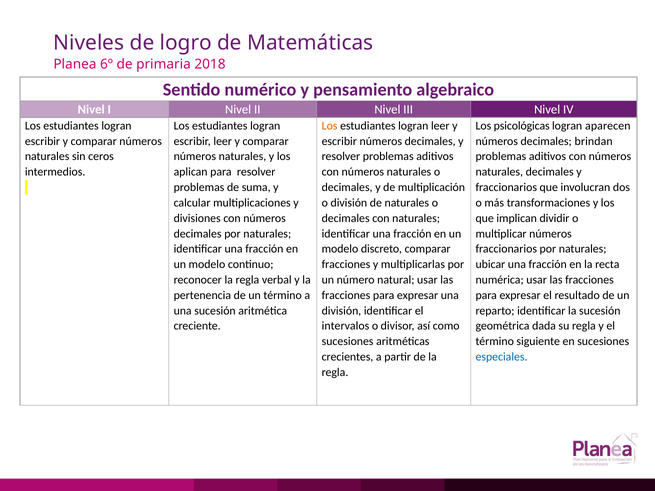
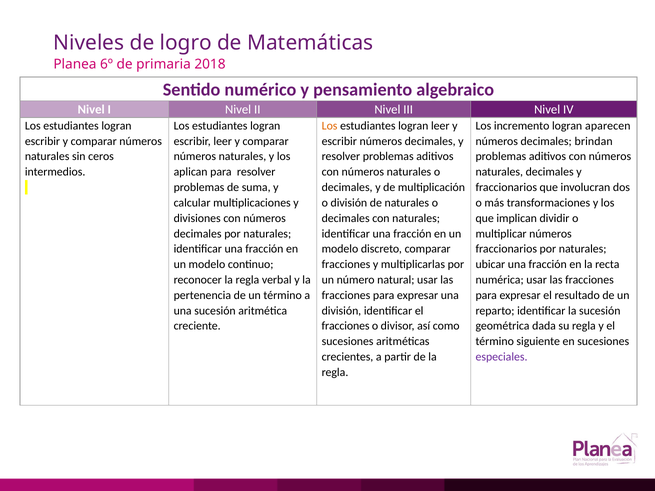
psicológicas: psicológicas -> incremento
intervalos at (345, 326): intervalos -> fracciones
especiales colour: blue -> purple
